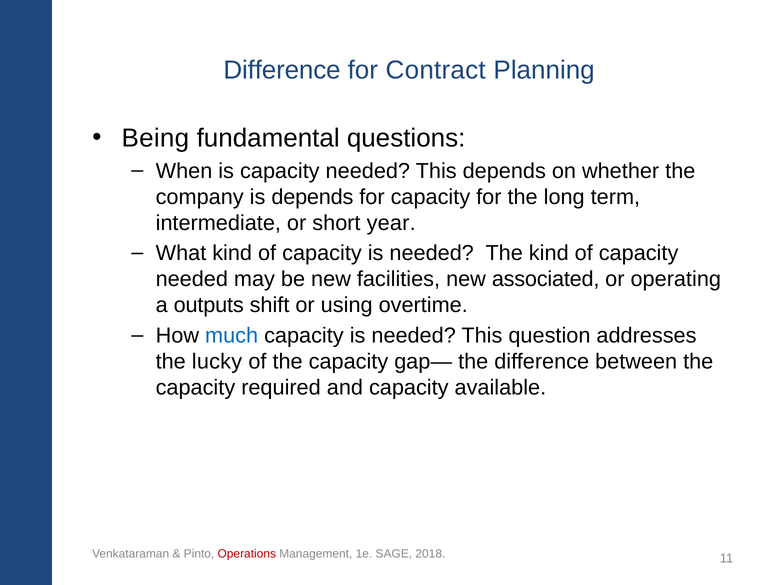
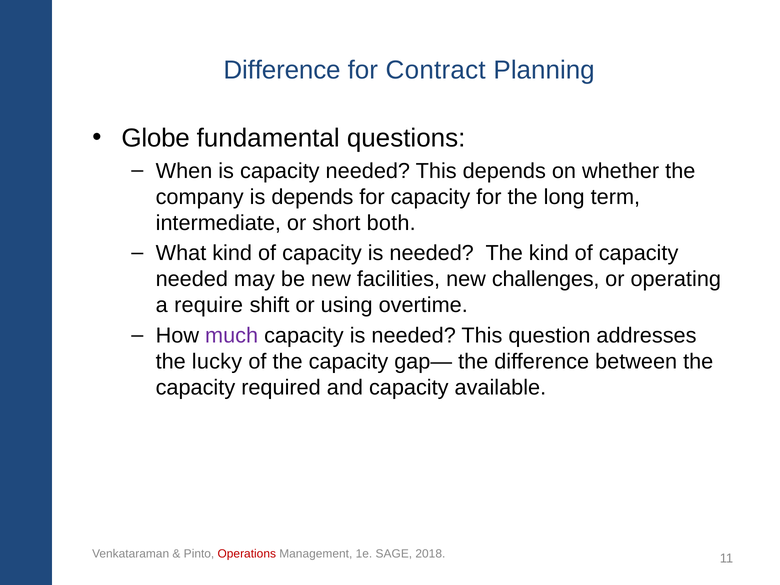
Being: Being -> Globe
year: year -> both
associated: associated -> challenges
outputs: outputs -> require
much colour: blue -> purple
